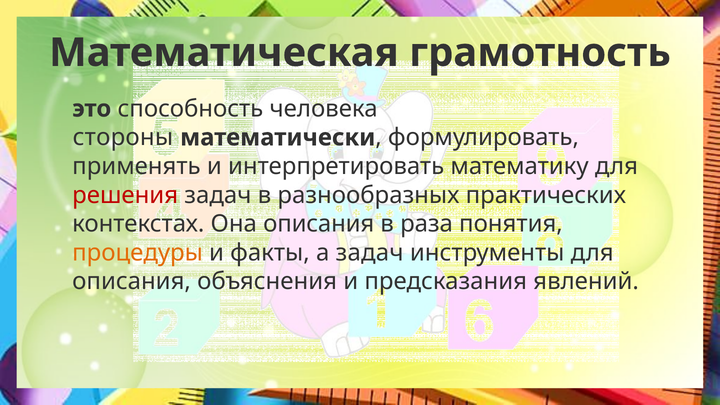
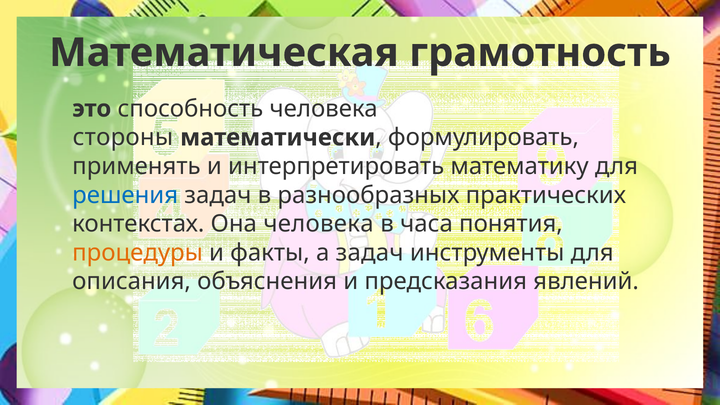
решения colour: red -> blue
Она описания: описания -> человека
раза: раза -> часа
